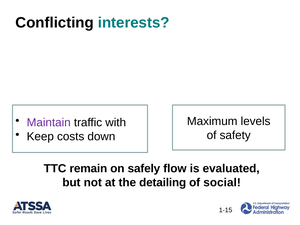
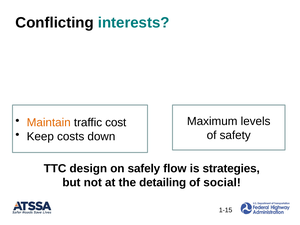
Maintain colour: purple -> orange
with: with -> cost
remain: remain -> design
evaluated: evaluated -> strategies
